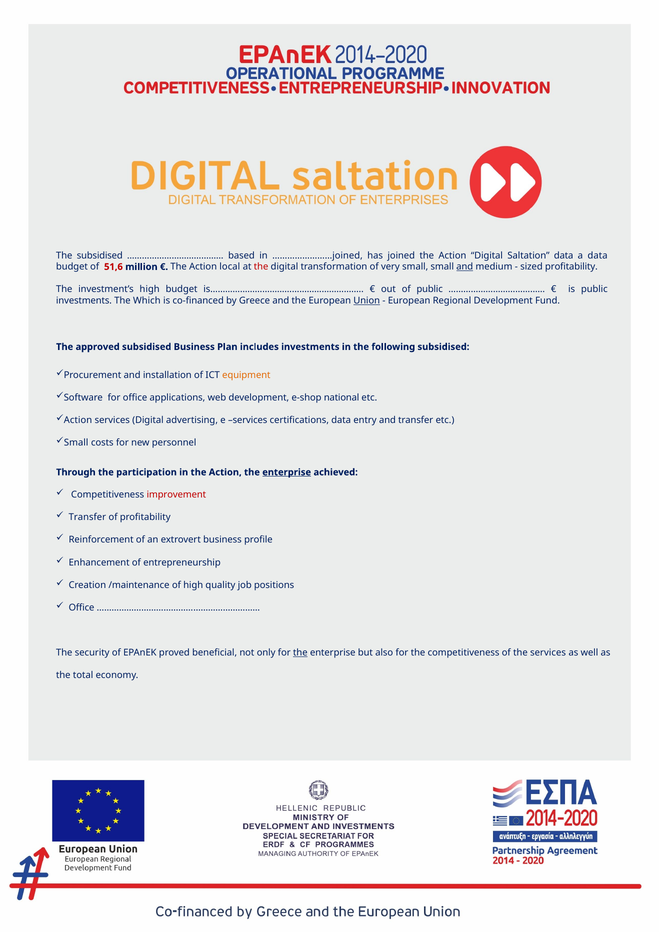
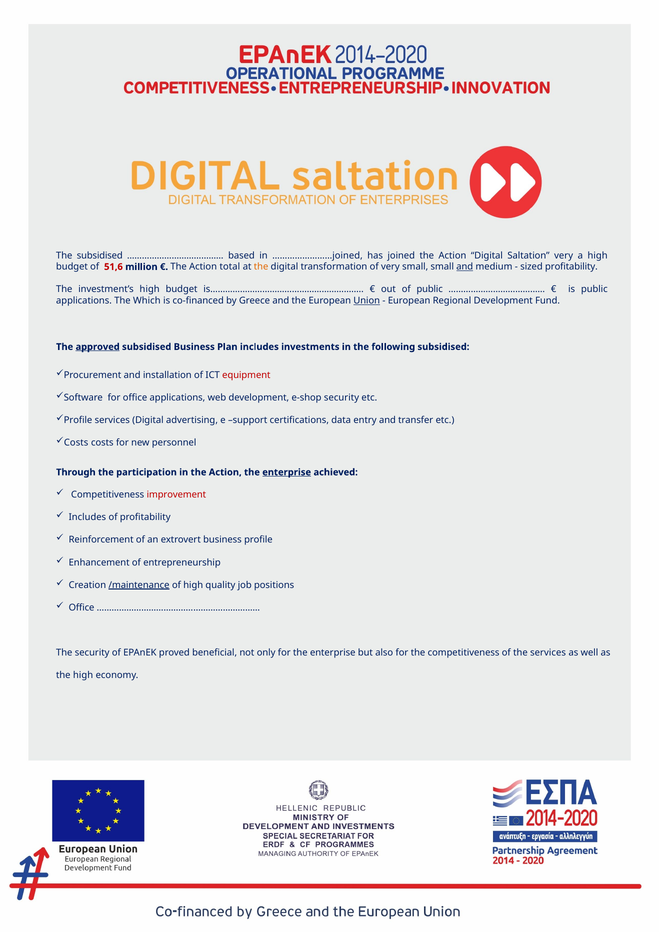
Saltation data: data -> very
a data: data -> high
local: local -> total
the at (261, 267) colour: red -> orange
investments at (84, 301): investments -> applications
approved underline: none -> present
equipment colour: orange -> red
e-shop national: national -> security
Action at (78, 420): Action -> Profile
e services: services -> support
Small at (76, 443): Small -> Costs
Transfer at (87, 517): Transfer -> Includes
/maintenance underline: none -> present
the at (300, 653) underline: present -> none
the total: total -> high
